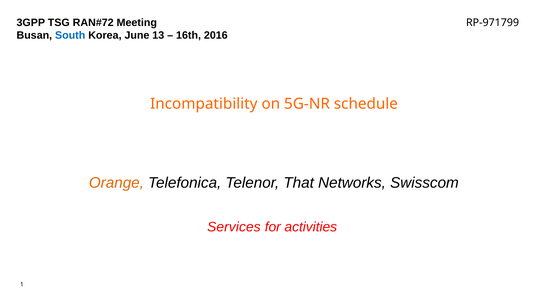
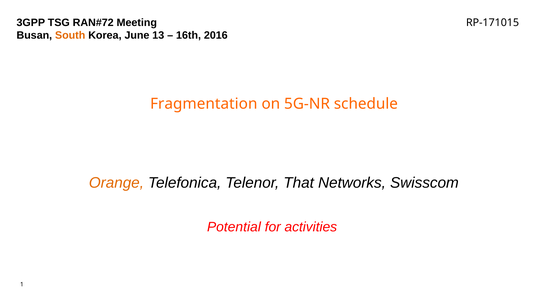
RP-971799: RP-971799 -> RP-171015
South colour: blue -> orange
Incompatibility: Incompatibility -> Fragmentation
Services: Services -> Potential
